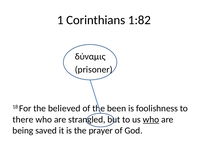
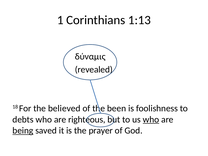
1:82: 1:82 -> 1:13
prisoner: prisoner -> revealed
there: there -> debts
strangled: strangled -> righteous
being underline: none -> present
